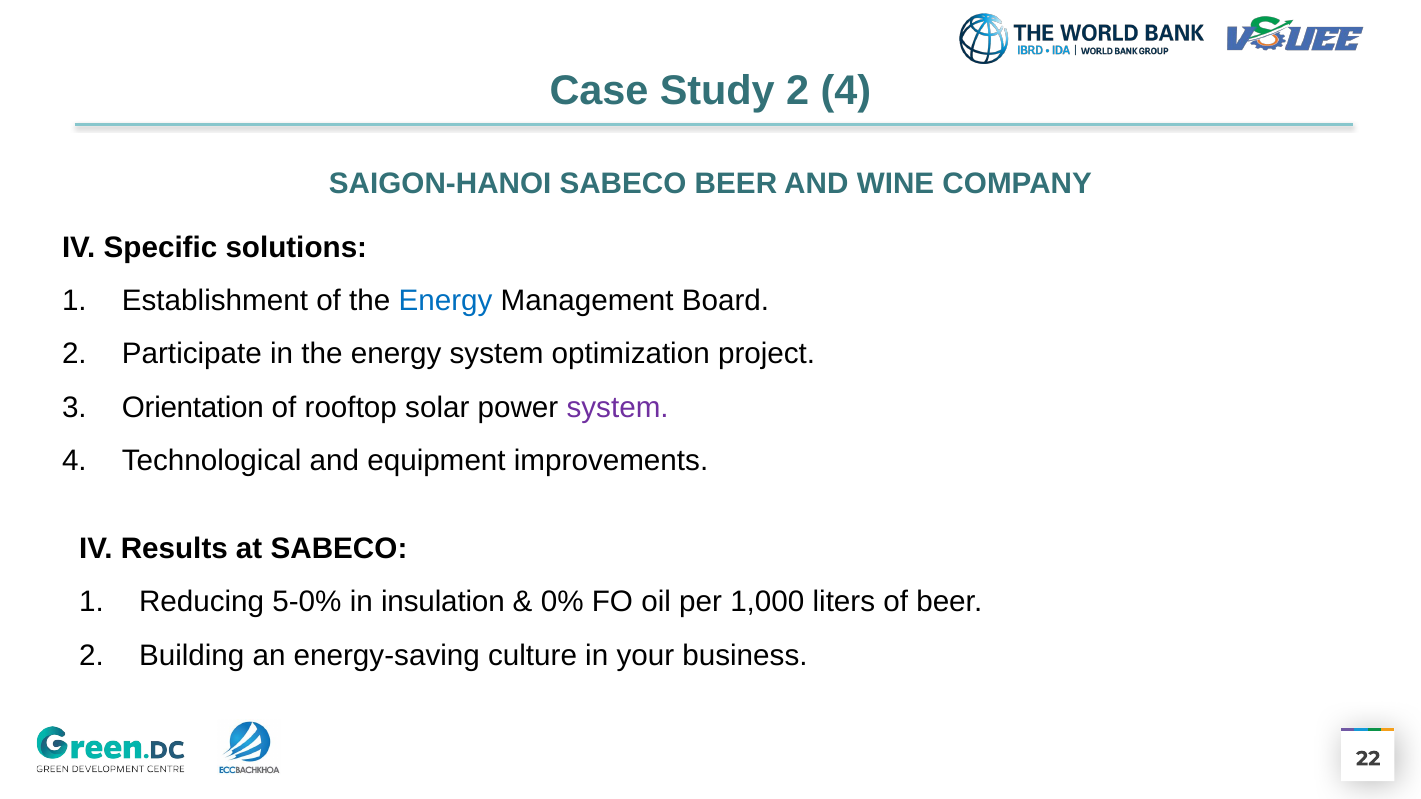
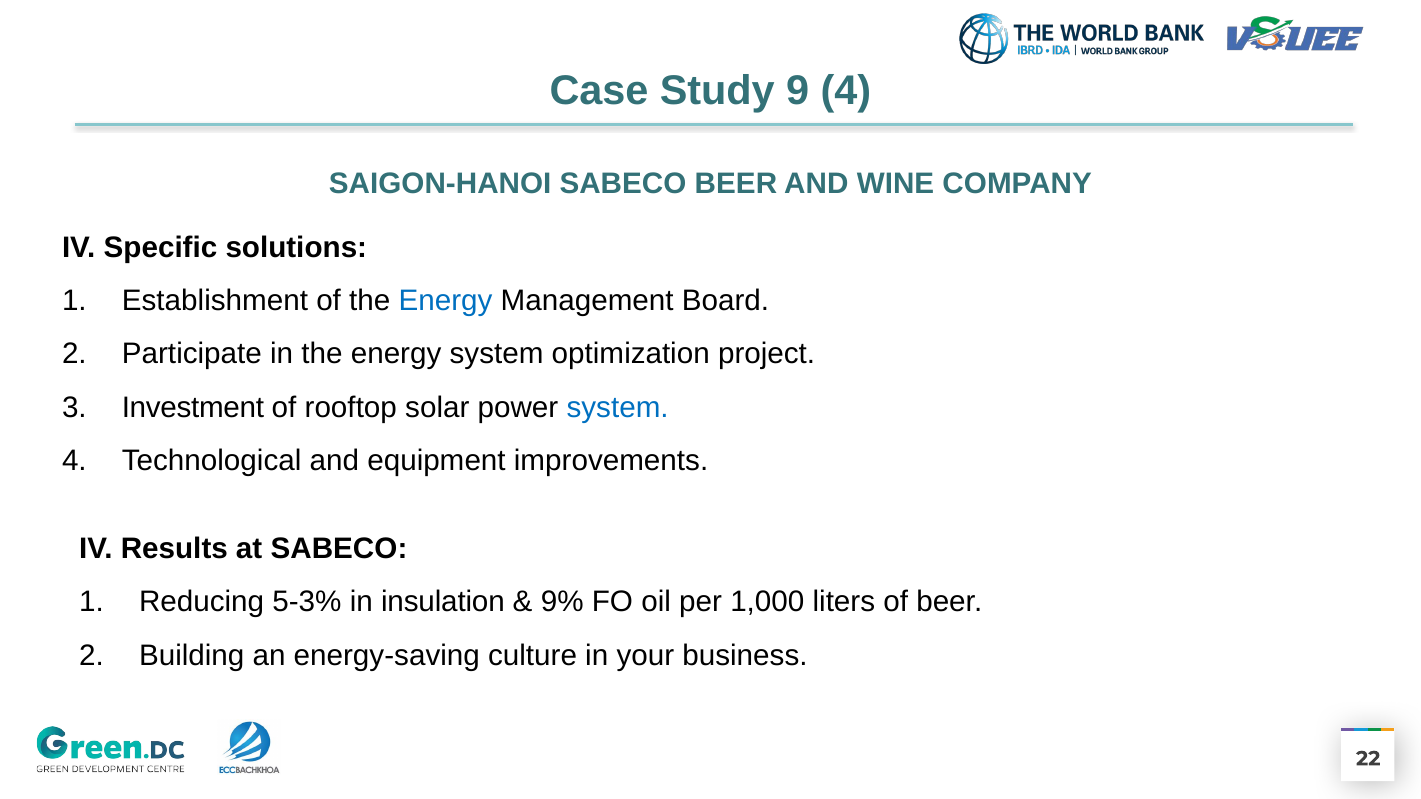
Study 2: 2 -> 9
Orientation: Orientation -> Investment
system at (618, 408) colour: purple -> blue
5-0%: 5-0% -> 5-3%
0%: 0% -> 9%
